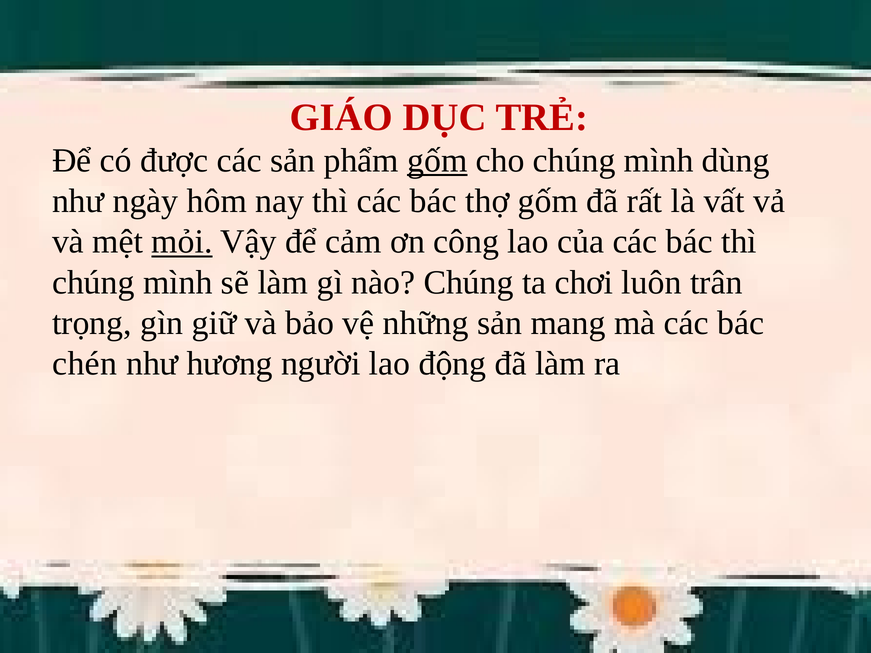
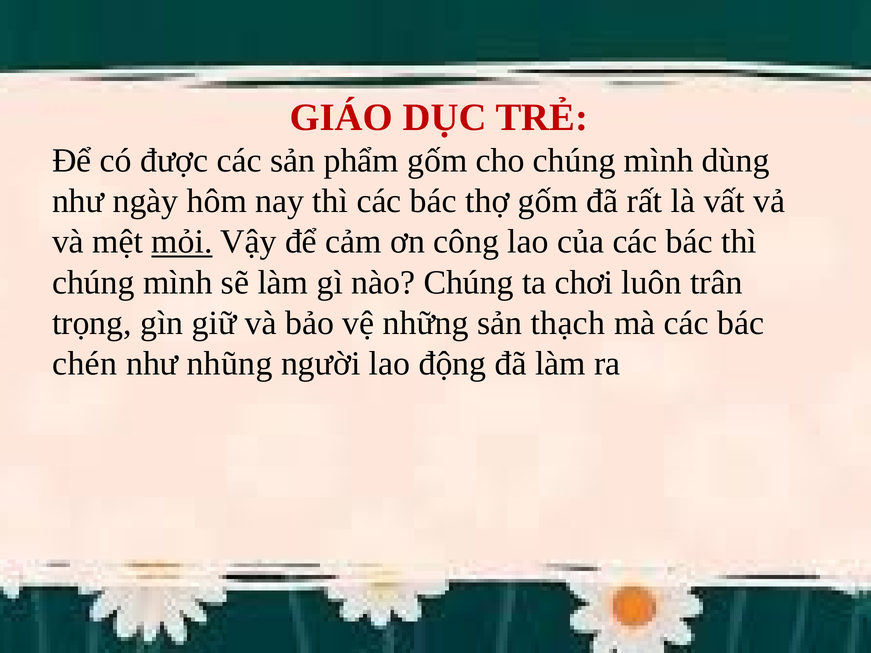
gốm at (437, 161) underline: present -> none
mang: mang -> thạch
hương: hương -> nhũng
